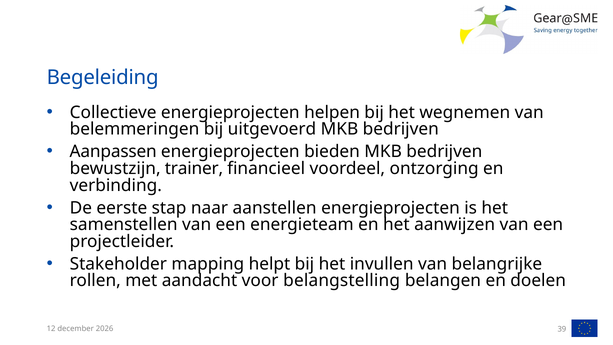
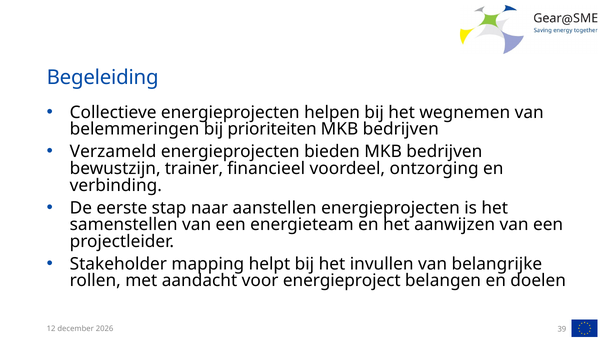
uitgevoerd: uitgevoerd -> prioriteiten
Aanpassen: Aanpassen -> Verzameld
belangstelling: belangstelling -> energieproject
